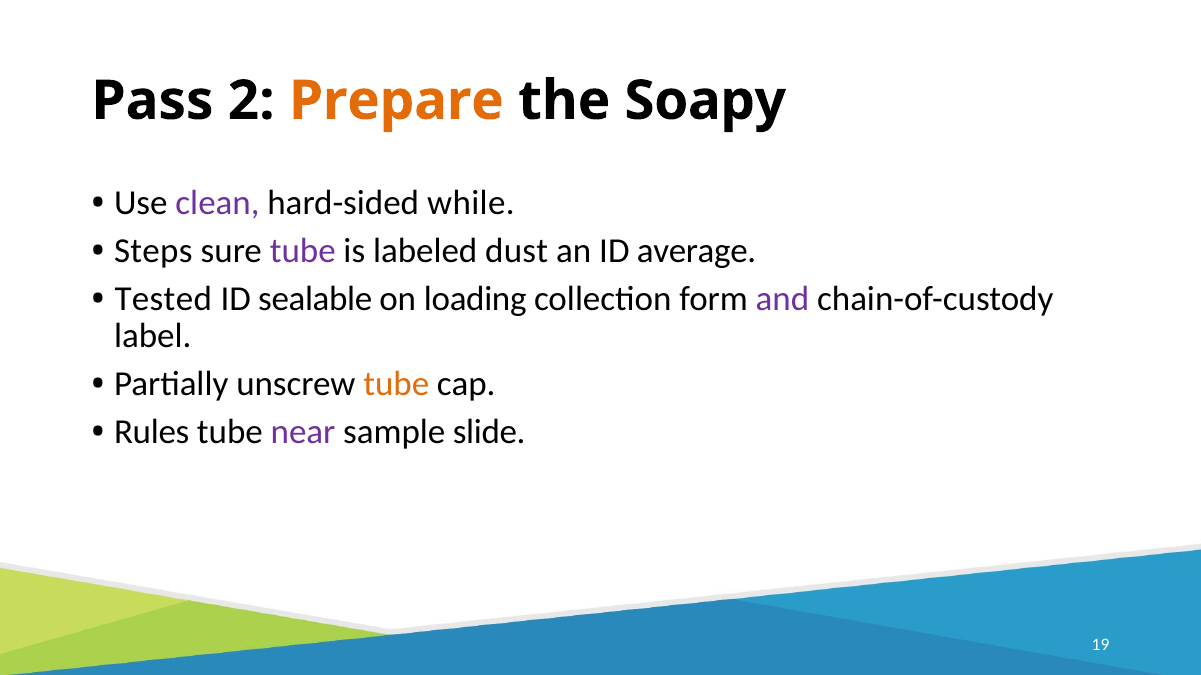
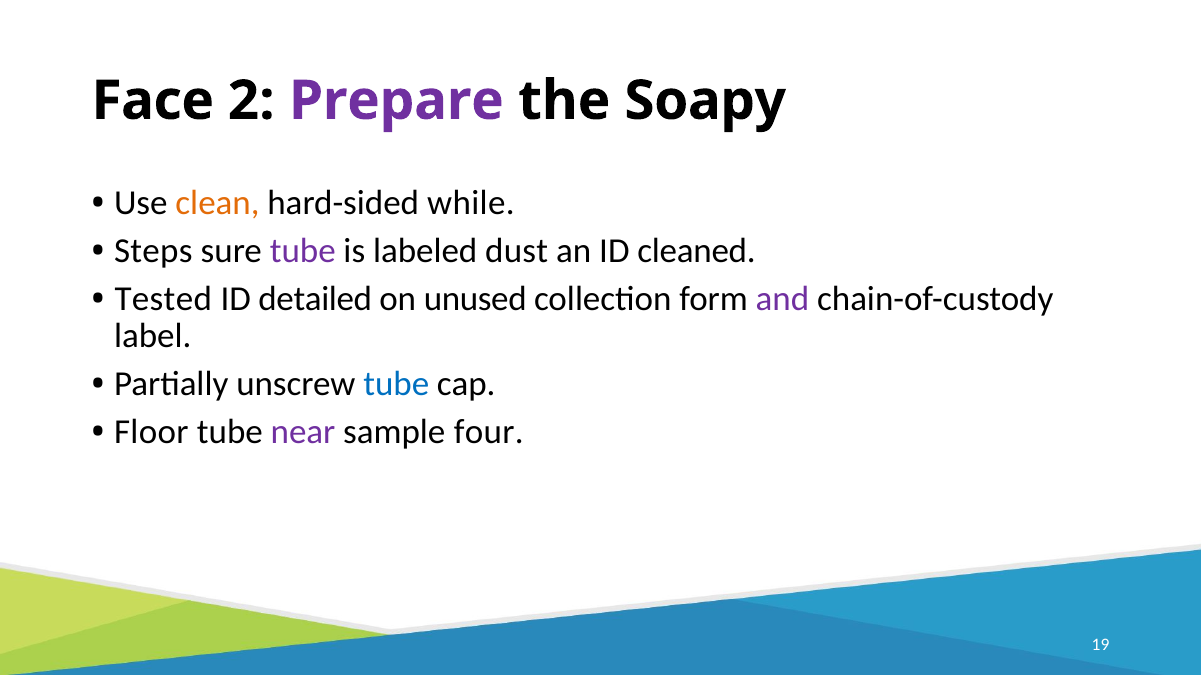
Pass: Pass -> Face
Prepare colour: orange -> purple
clean colour: purple -> orange
average: average -> cleaned
sealable: sealable -> detailed
loading: loading -> unused
tube at (396, 384) colour: orange -> blue
Rules: Rules -> Floor
slide: slide -> four
